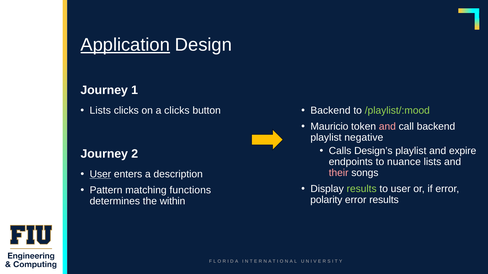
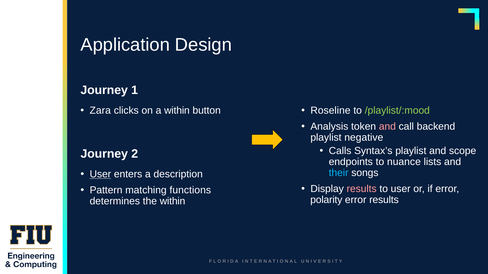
Application underline: present -> none
Backend at (330, 111): Backend -> Roseline
Lists at (100, 111): Lists -> Zara
a clicks: clicks -> within
Mauricio: Mauricio -> Analysis
Design’s: Design’s -> Syntax’s
expire: expire -> scope
their colour: pink -> light blue
results at (362, 189) colour: light green -> pink
